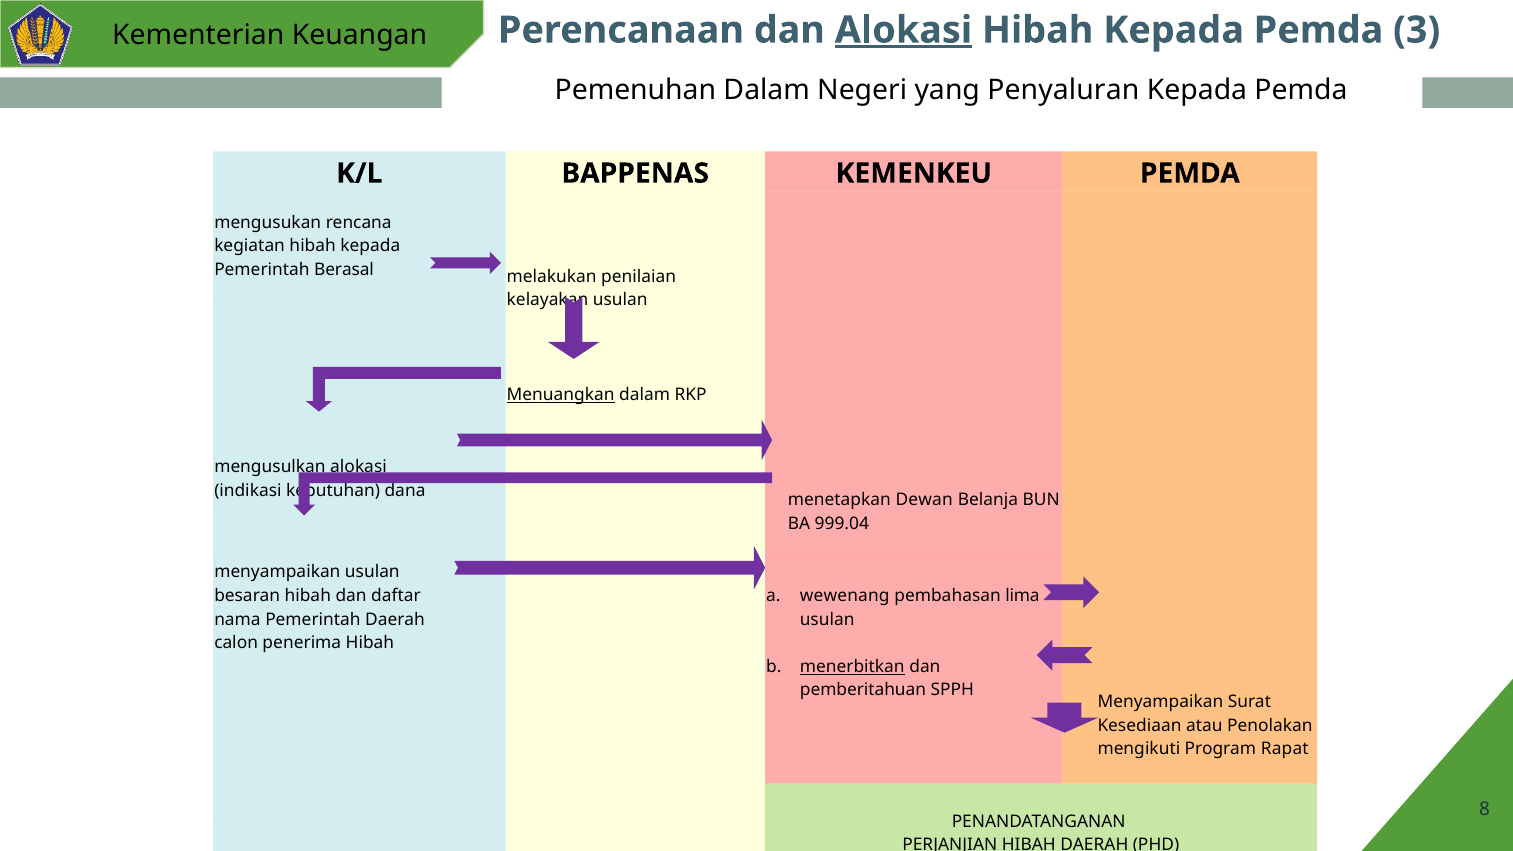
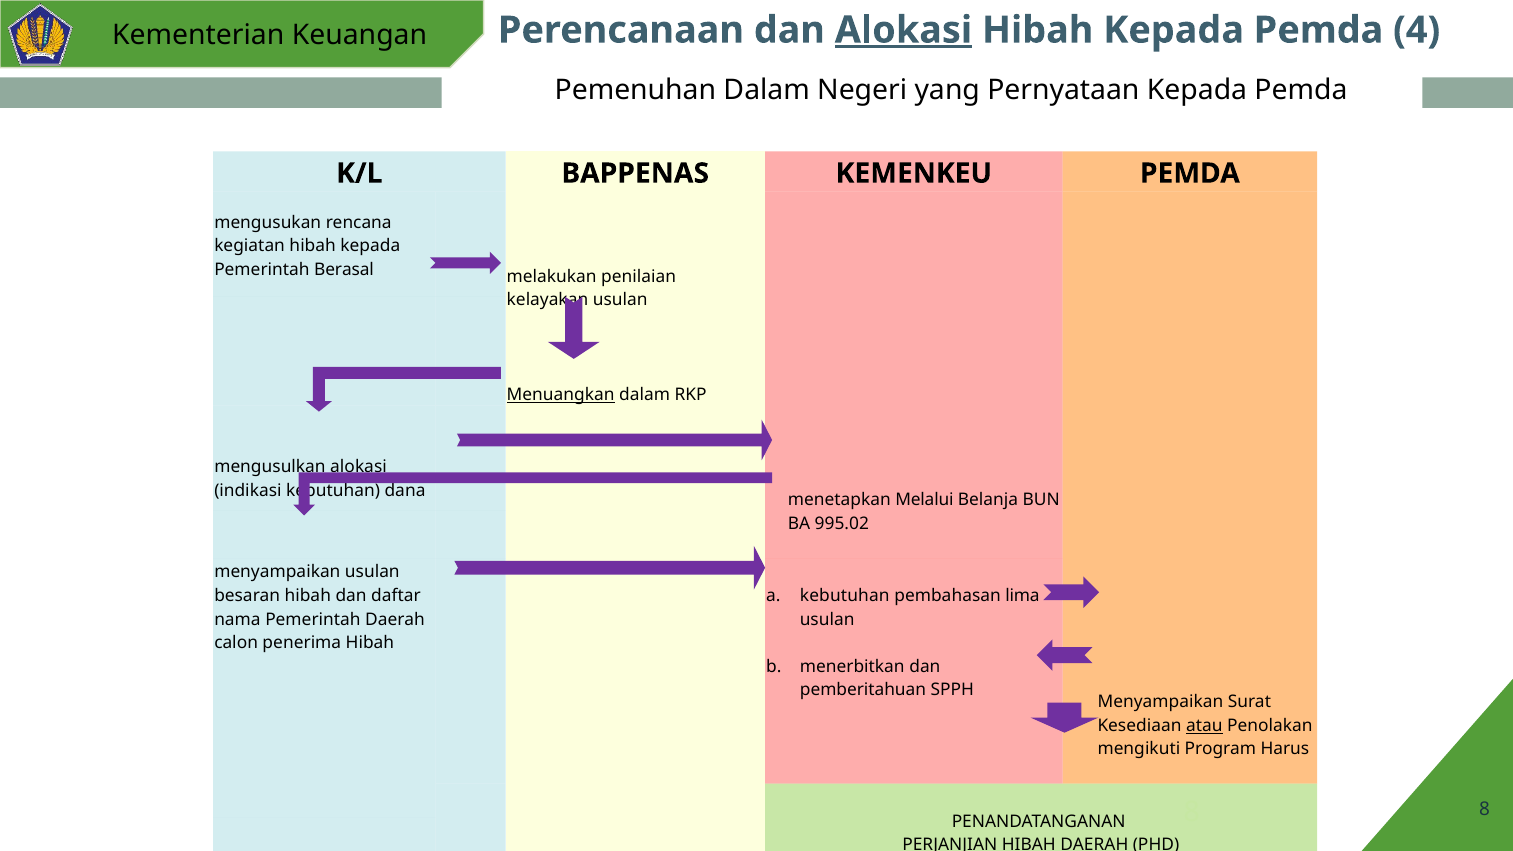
3: 3 -> 4
Penyaluran: Penyaluran -> Pernyataan
Dewan: Dewan -> Melalui
999.04: 999.04 -> 995.02
wewenang at (845, 596): wewenang -> kebutuhan
menerbitkan underline: present -> none
atau underline: none -> present
Rapat: Rapat -> Harus
